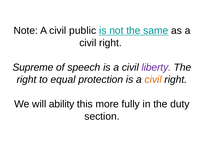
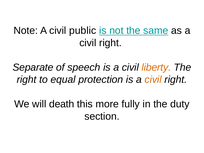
Supreme: Supreme -> Separate
liberty colour: purple -> orange
ability: ability -> death
